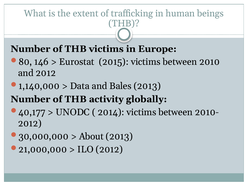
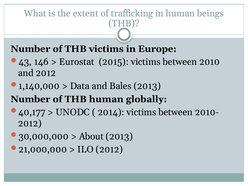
80: 80 -> 43
THB activity: activity -> human
